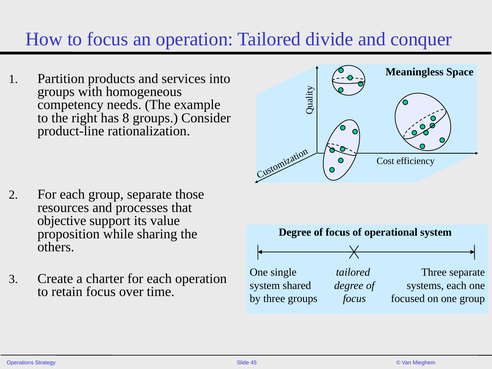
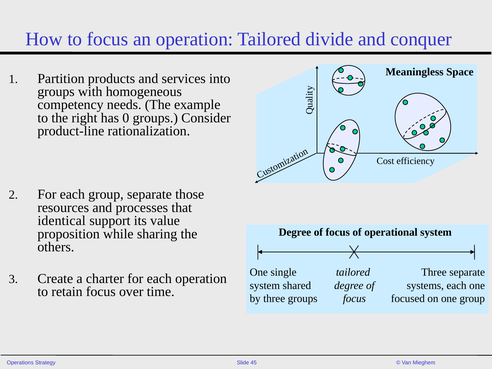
8: 8 -> 0
objective: objective -> identical
